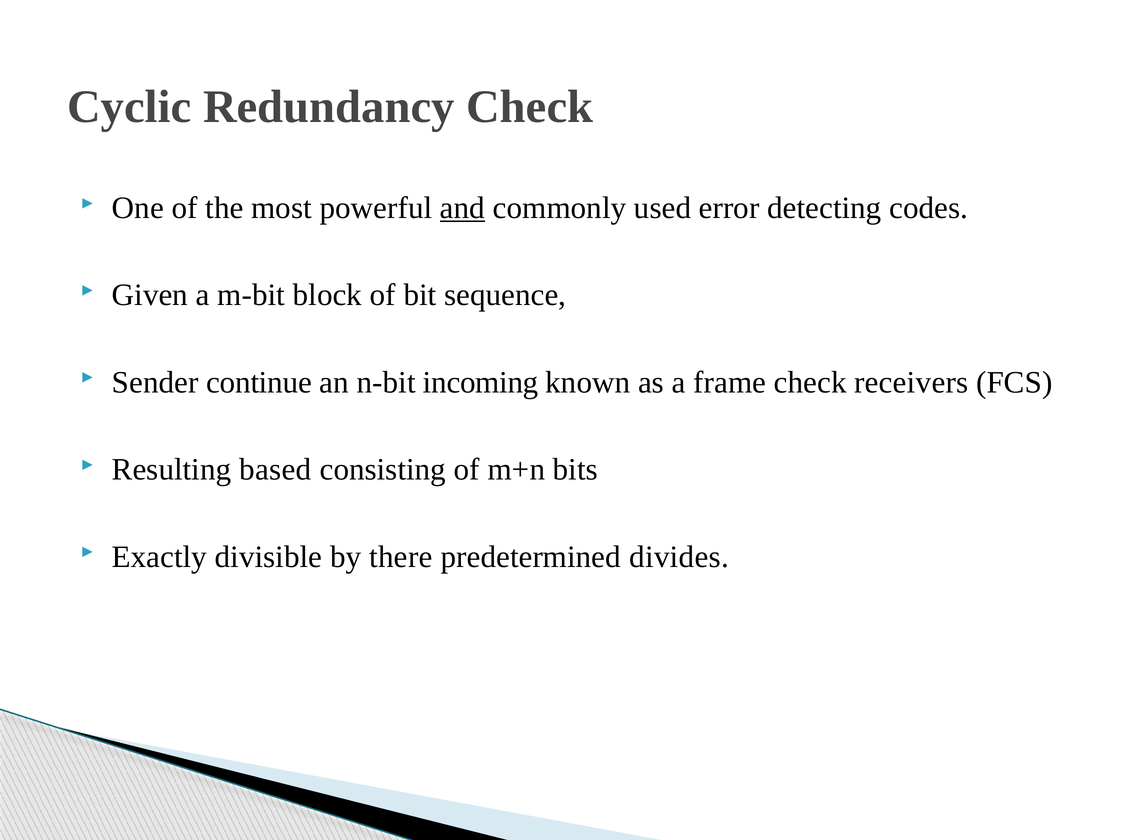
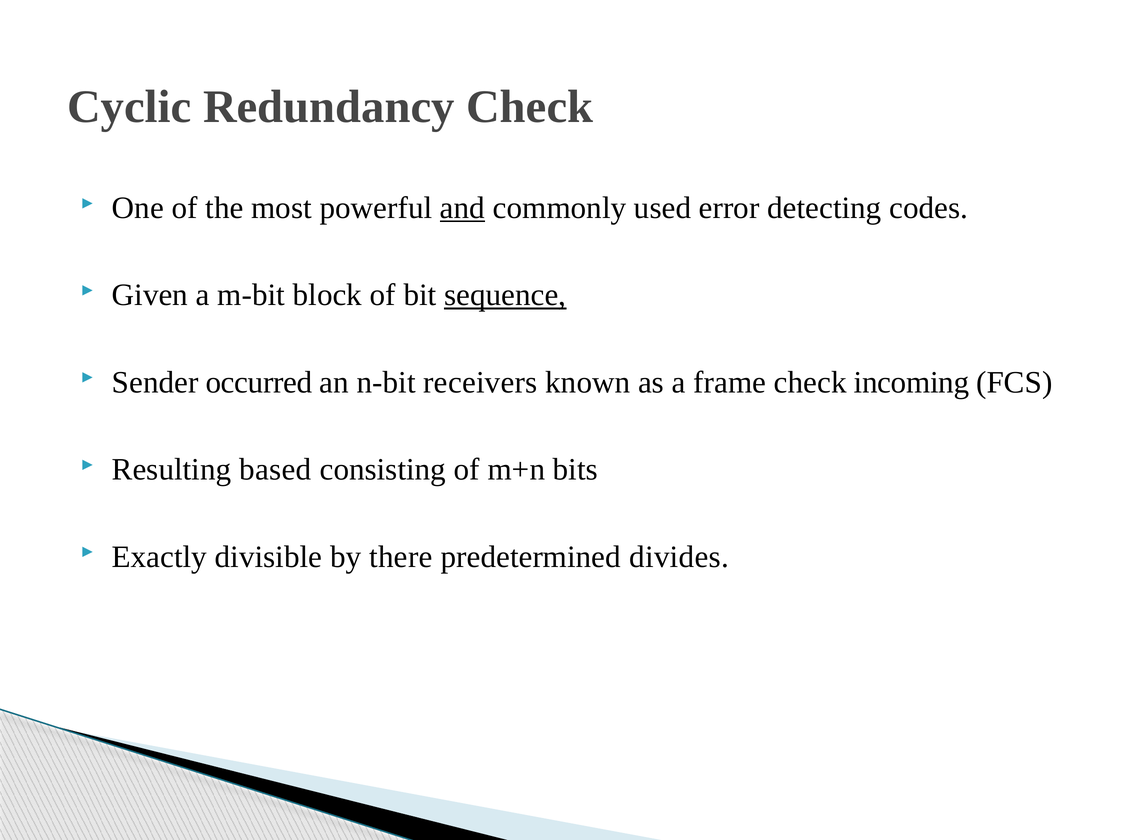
sequence underline: none -> present
continue: continue -> occurred
incoming: incoming -> receivers
receivers: receivers -> incoming
